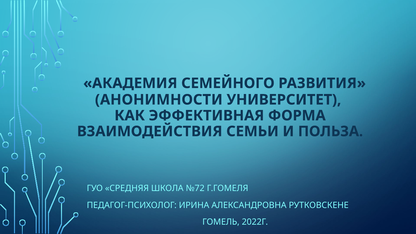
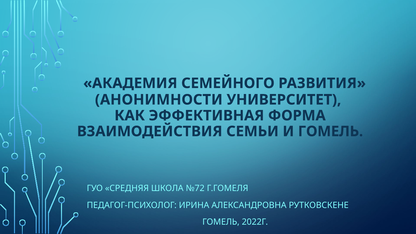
И ПОЛЬЗА: ПОЛЬЗА -> ГОМЕЛЬ
